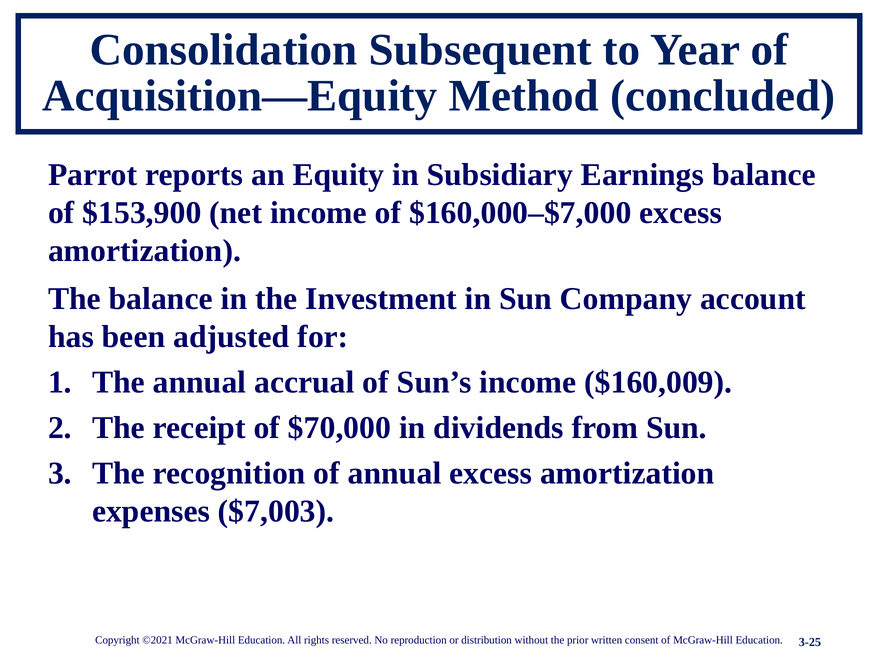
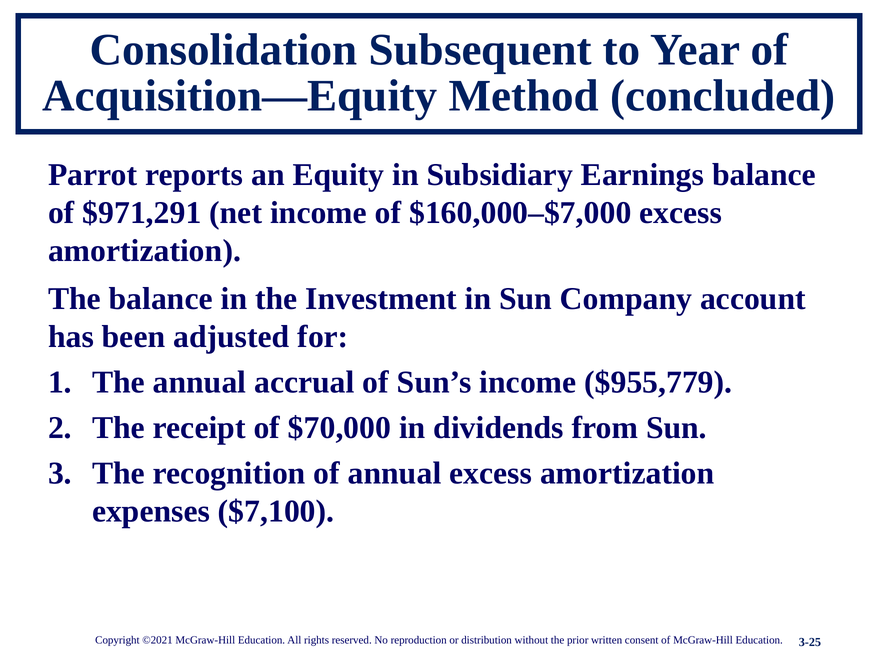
$153,900: $153,900 -> $971,291
$160,009: $160,009 -> $955,779
$7,003: $7,003 -> $7,100
